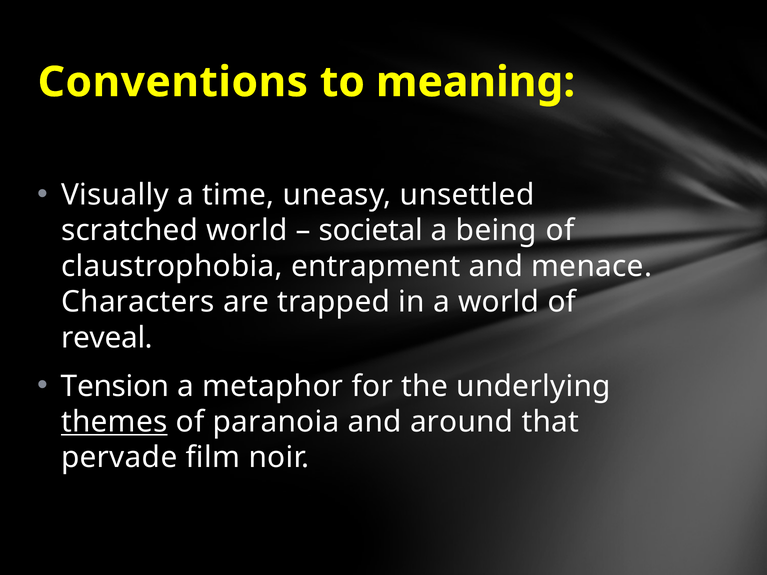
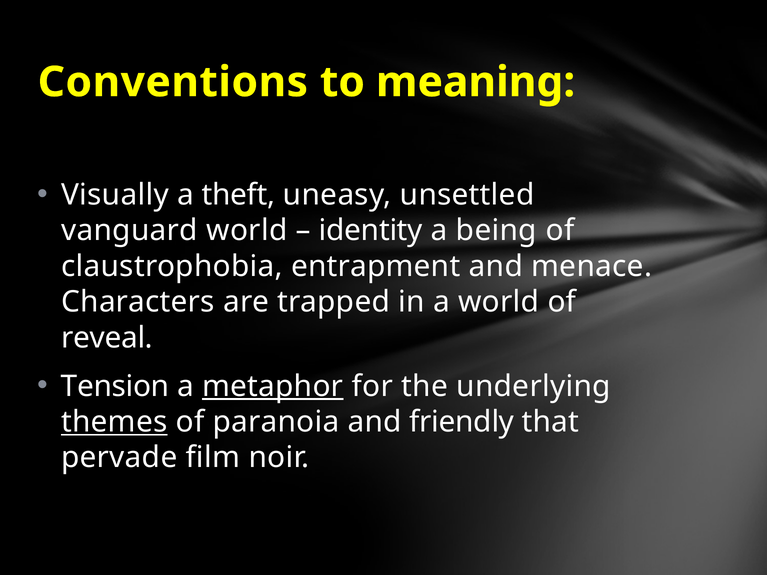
time: time -> theft
scratched: scratched -> vanguard
societal: societal -> identity
metaphor underline: none -> present
around: around -> friendly
